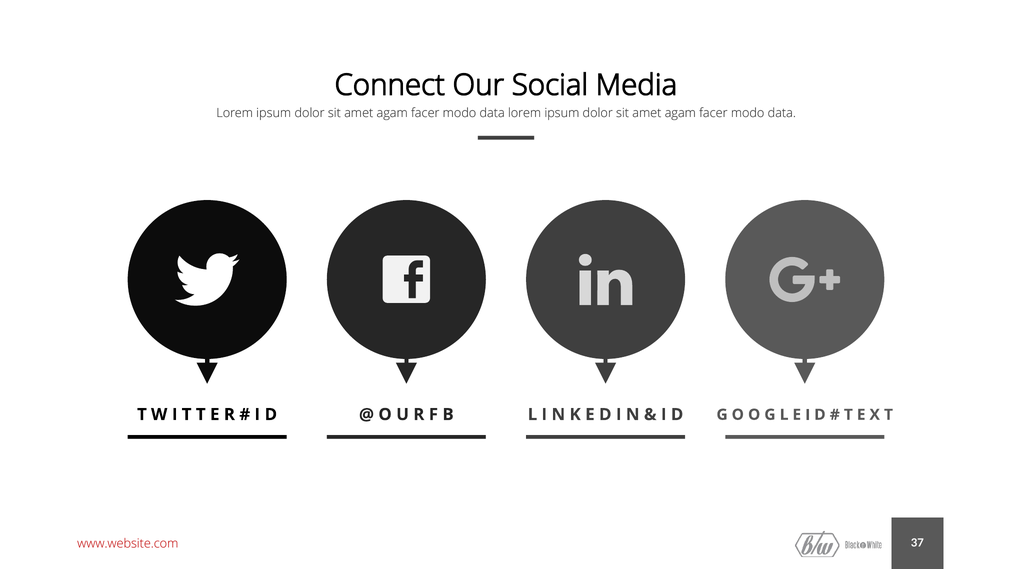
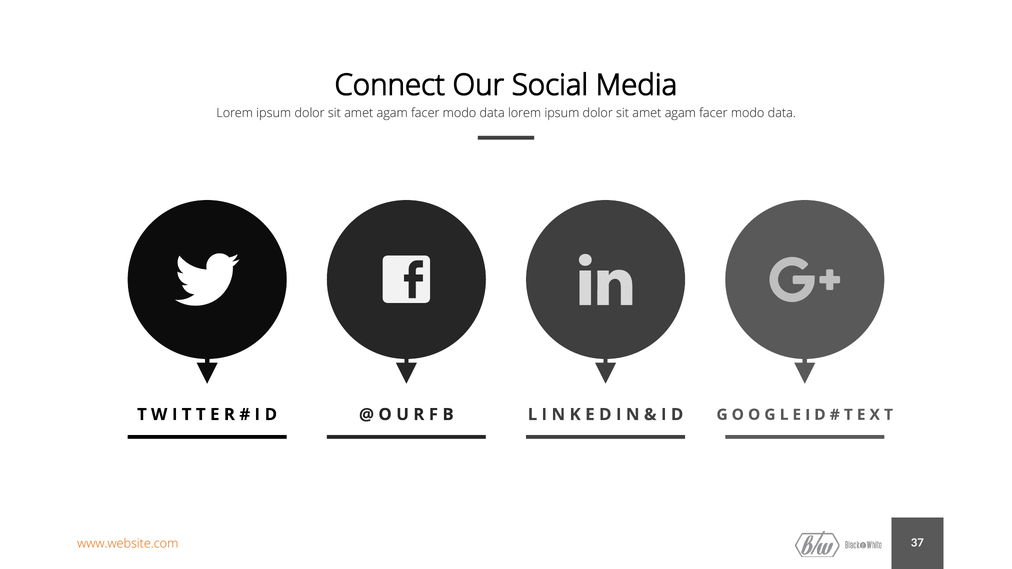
www.website.com colour: red -> orange
